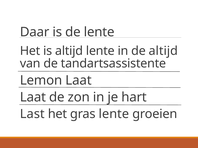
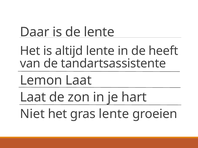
de altijd: altijd -> heeft
Last: Last -> Niet
